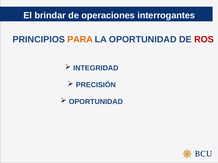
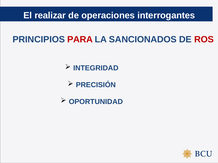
brindar: brindar -> realizar
PARA colour: orange -> red
LA OPORTUNIDAD: OPORTUNIDAD -> SANCIONADOS
